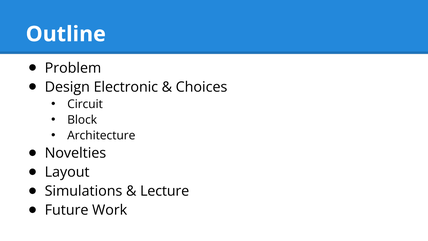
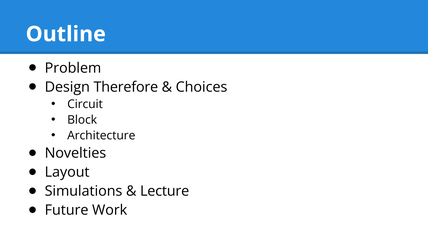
Electronic: Electronic -> Therefore
